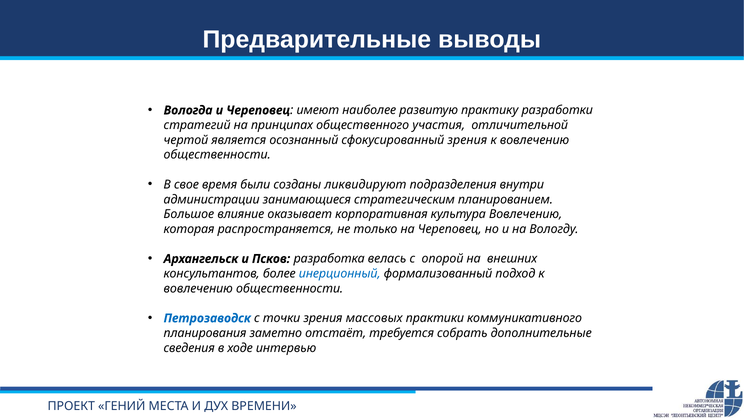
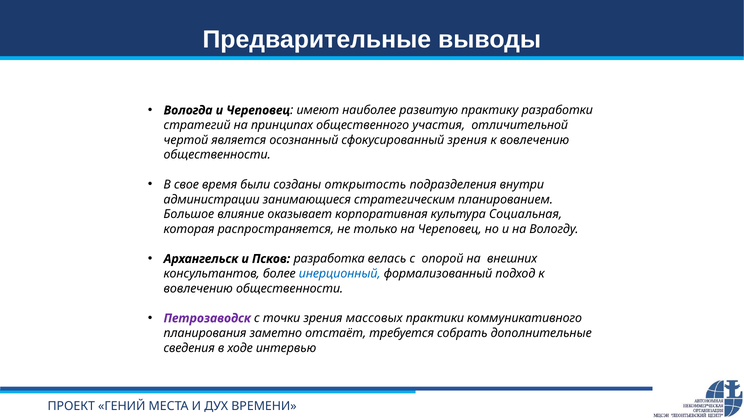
ликвидируют: ликвидируют -> открытость
культура Вовлечению: Вовлечению -> Социальная
Петрозаводск colour: blue -> purple
